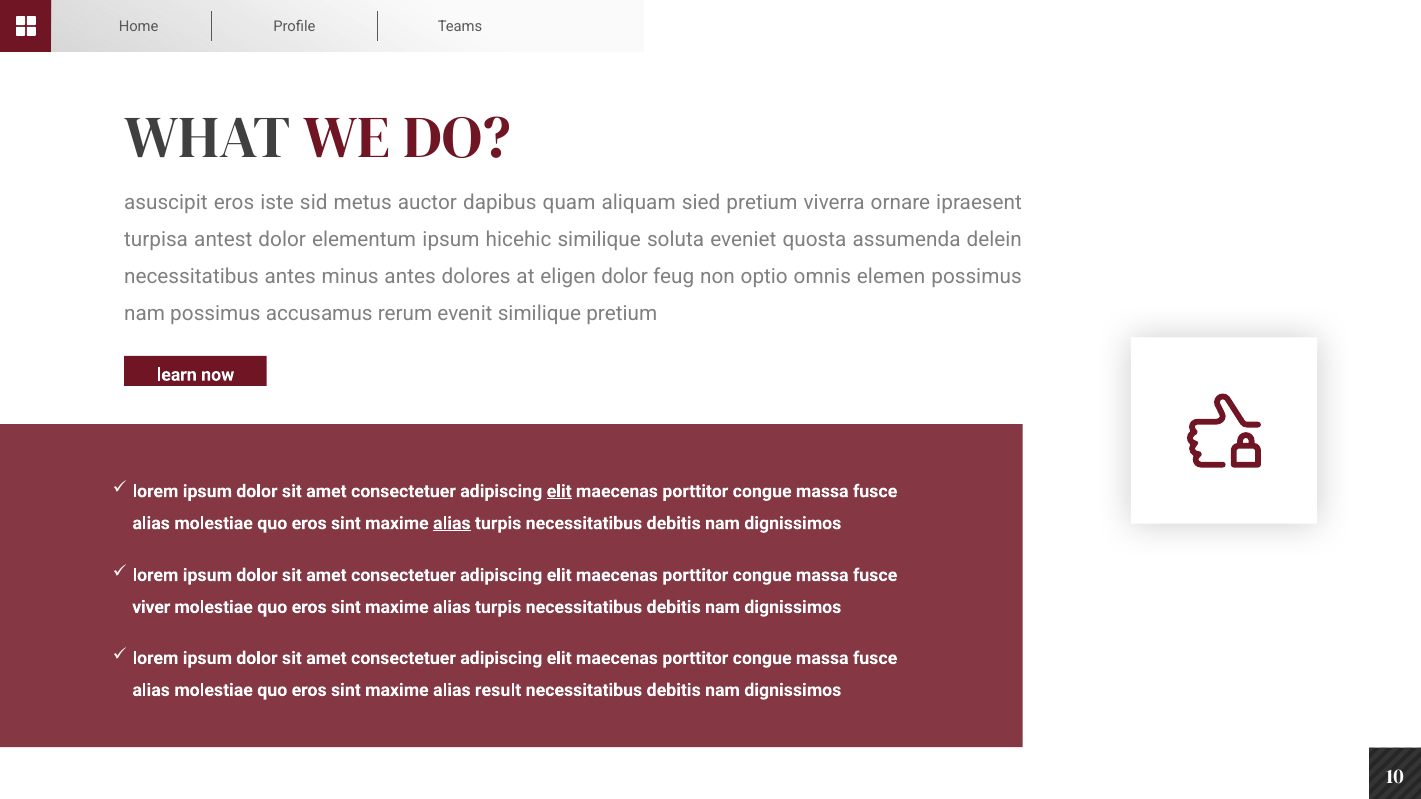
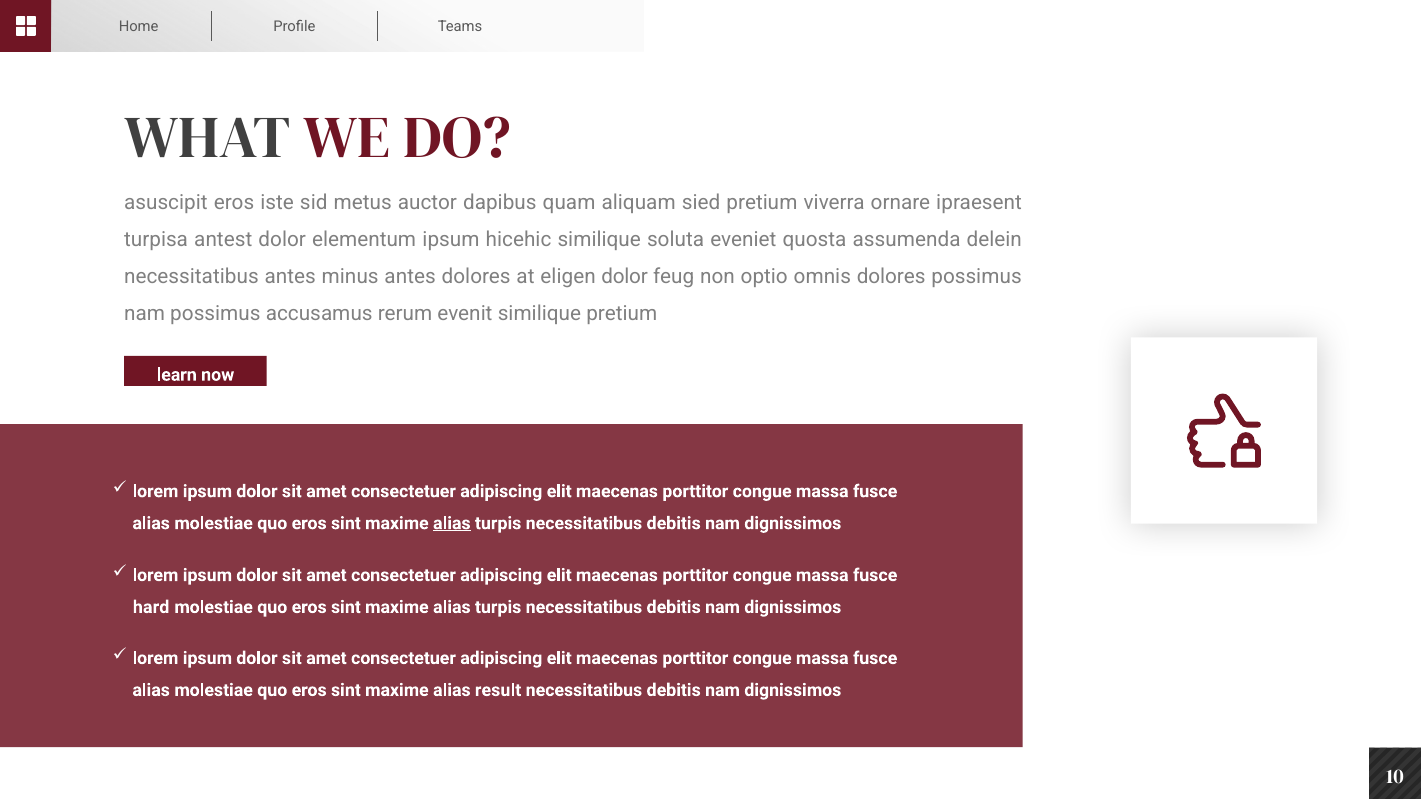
omnis elemen: elemen -> dolores
elit at (559, 491) underline: present -> none
viver: viver -> hard
